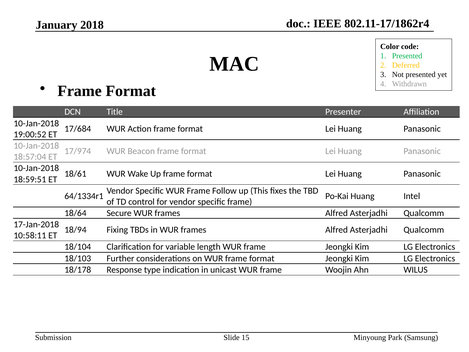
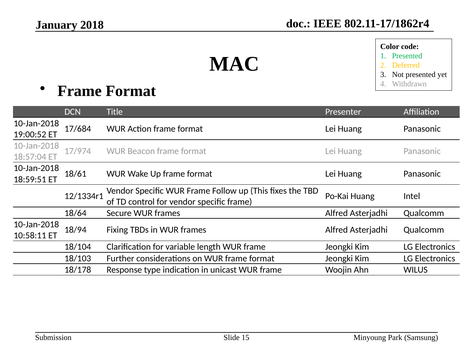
64/1334r1: 64/1334r1 -> 12/1334r1
17-Jan-2018 at (36, 224): 17-Jan-2018 -> 10-Jan-2018
